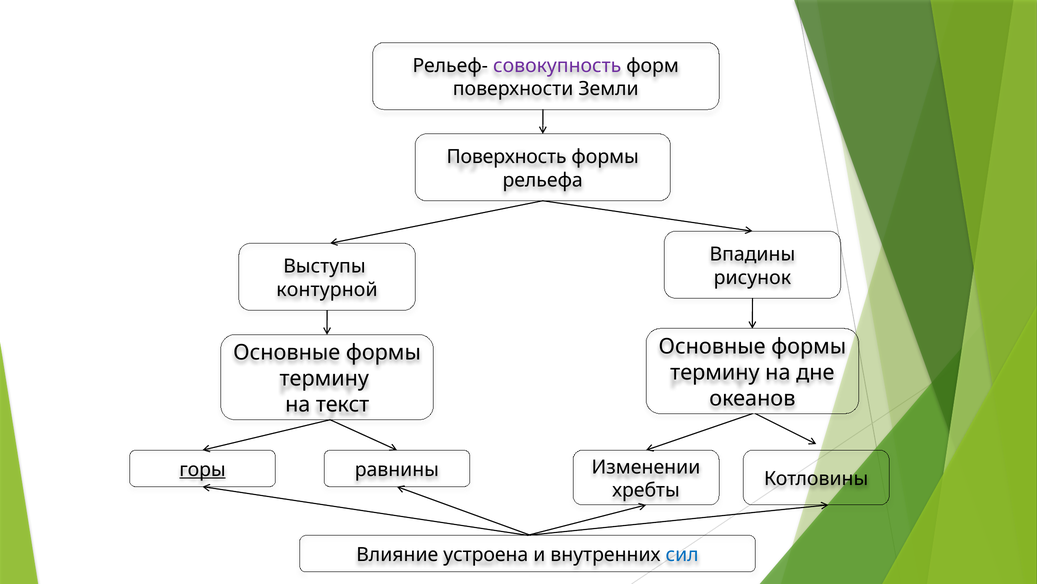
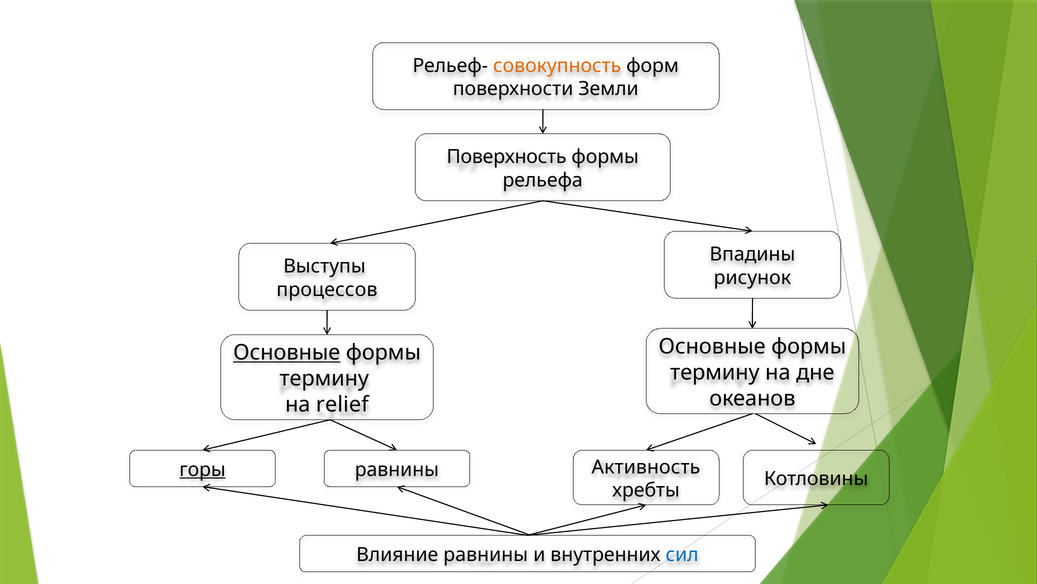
совокупность colour: purple -> orange
контурной: контурной -> процессов
Основные at (287, 352) underline: none -> present
текст: текст -> relief
Изменении: Изменении -> Активность
Влияние устроена: устроена -> равнины
